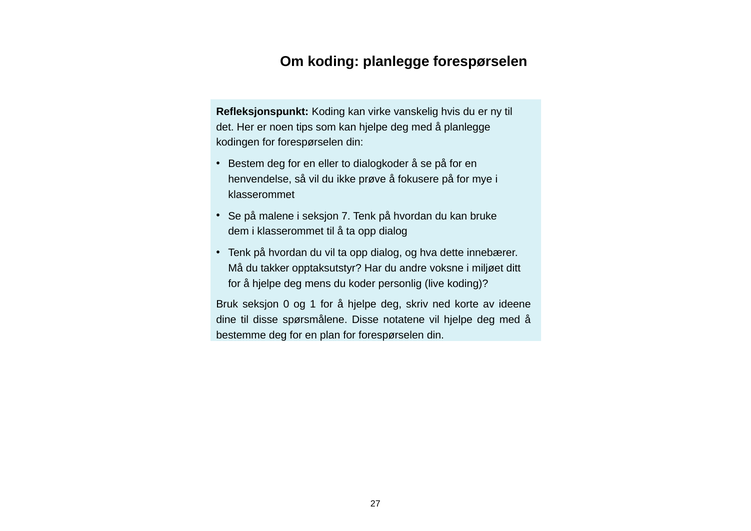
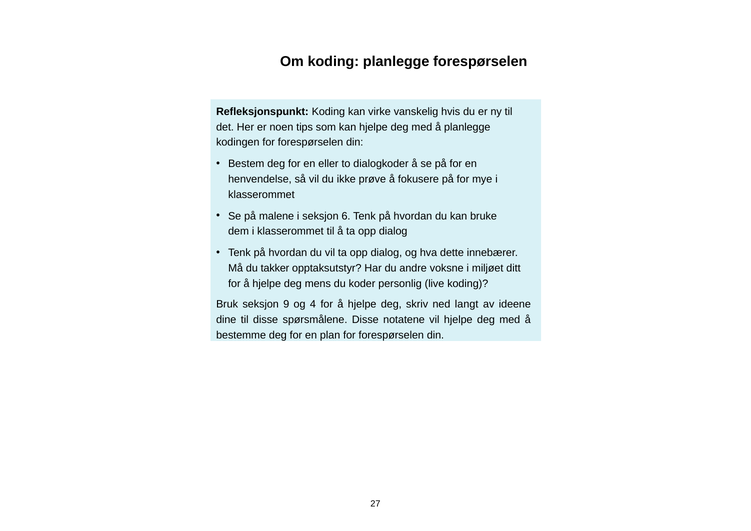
7: 7 -> 6
0: 0 -> 9
1: 1 -> 4
korte: korte -> langt
